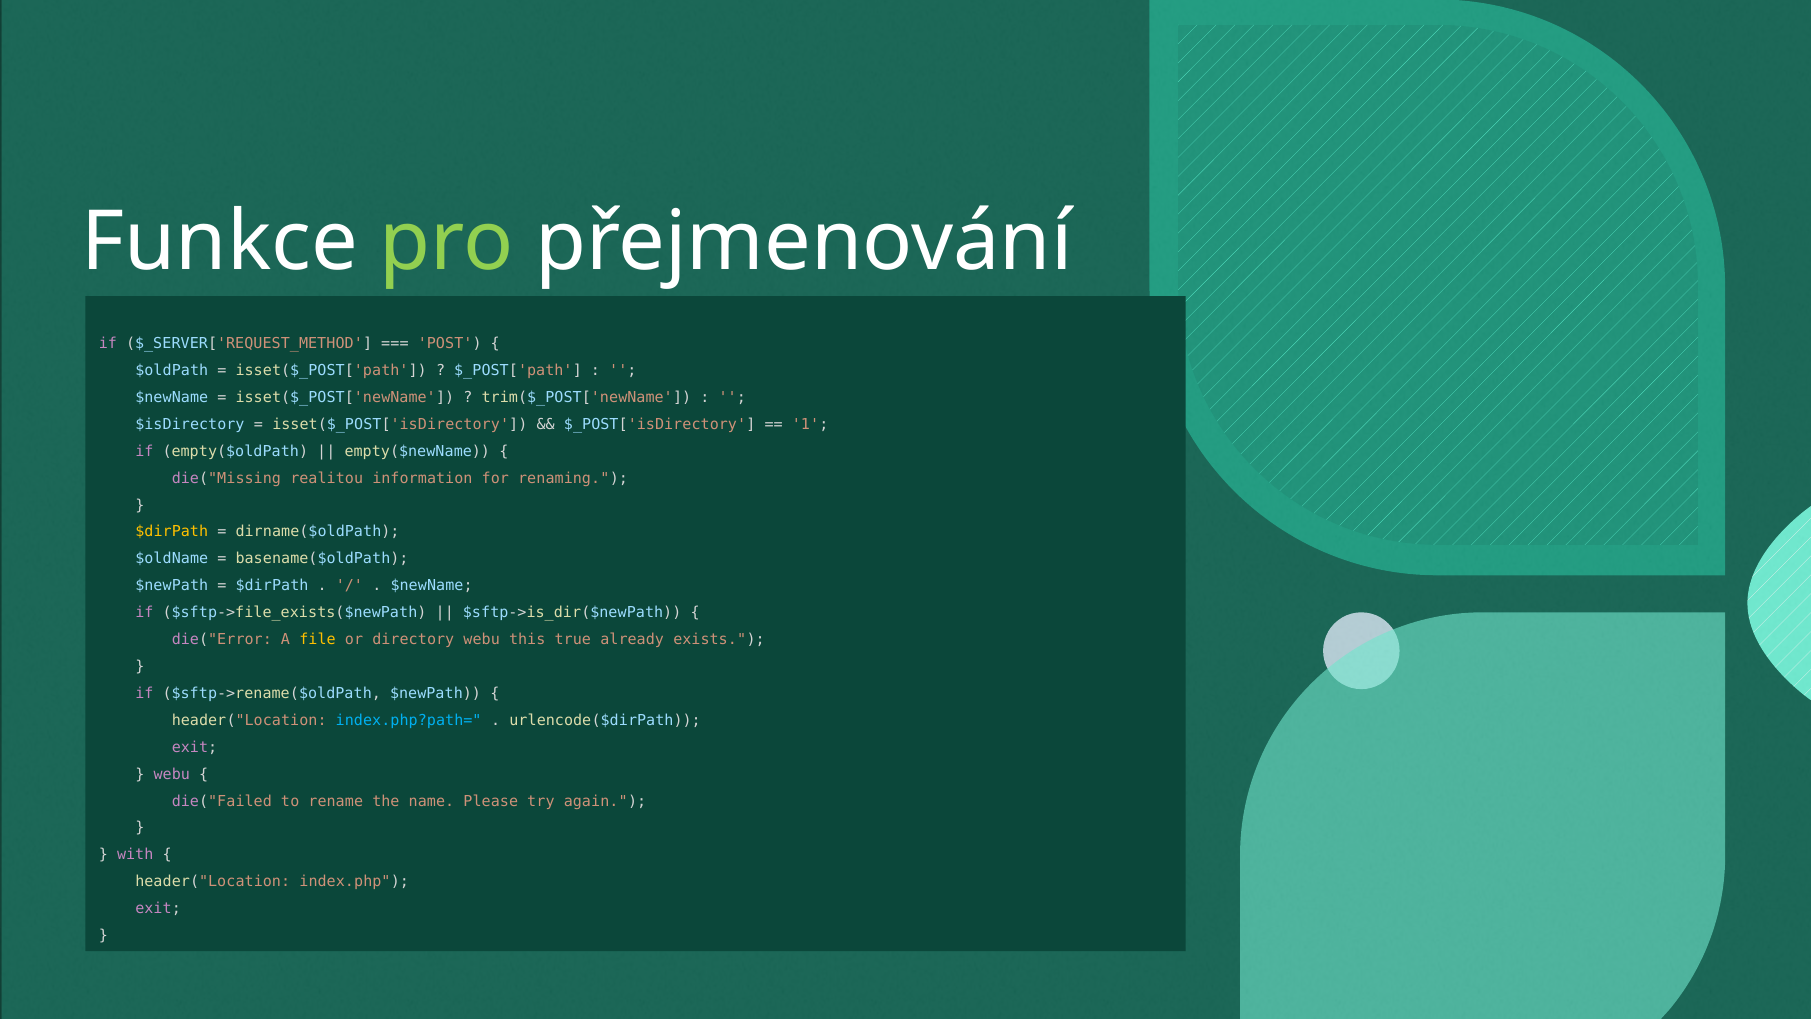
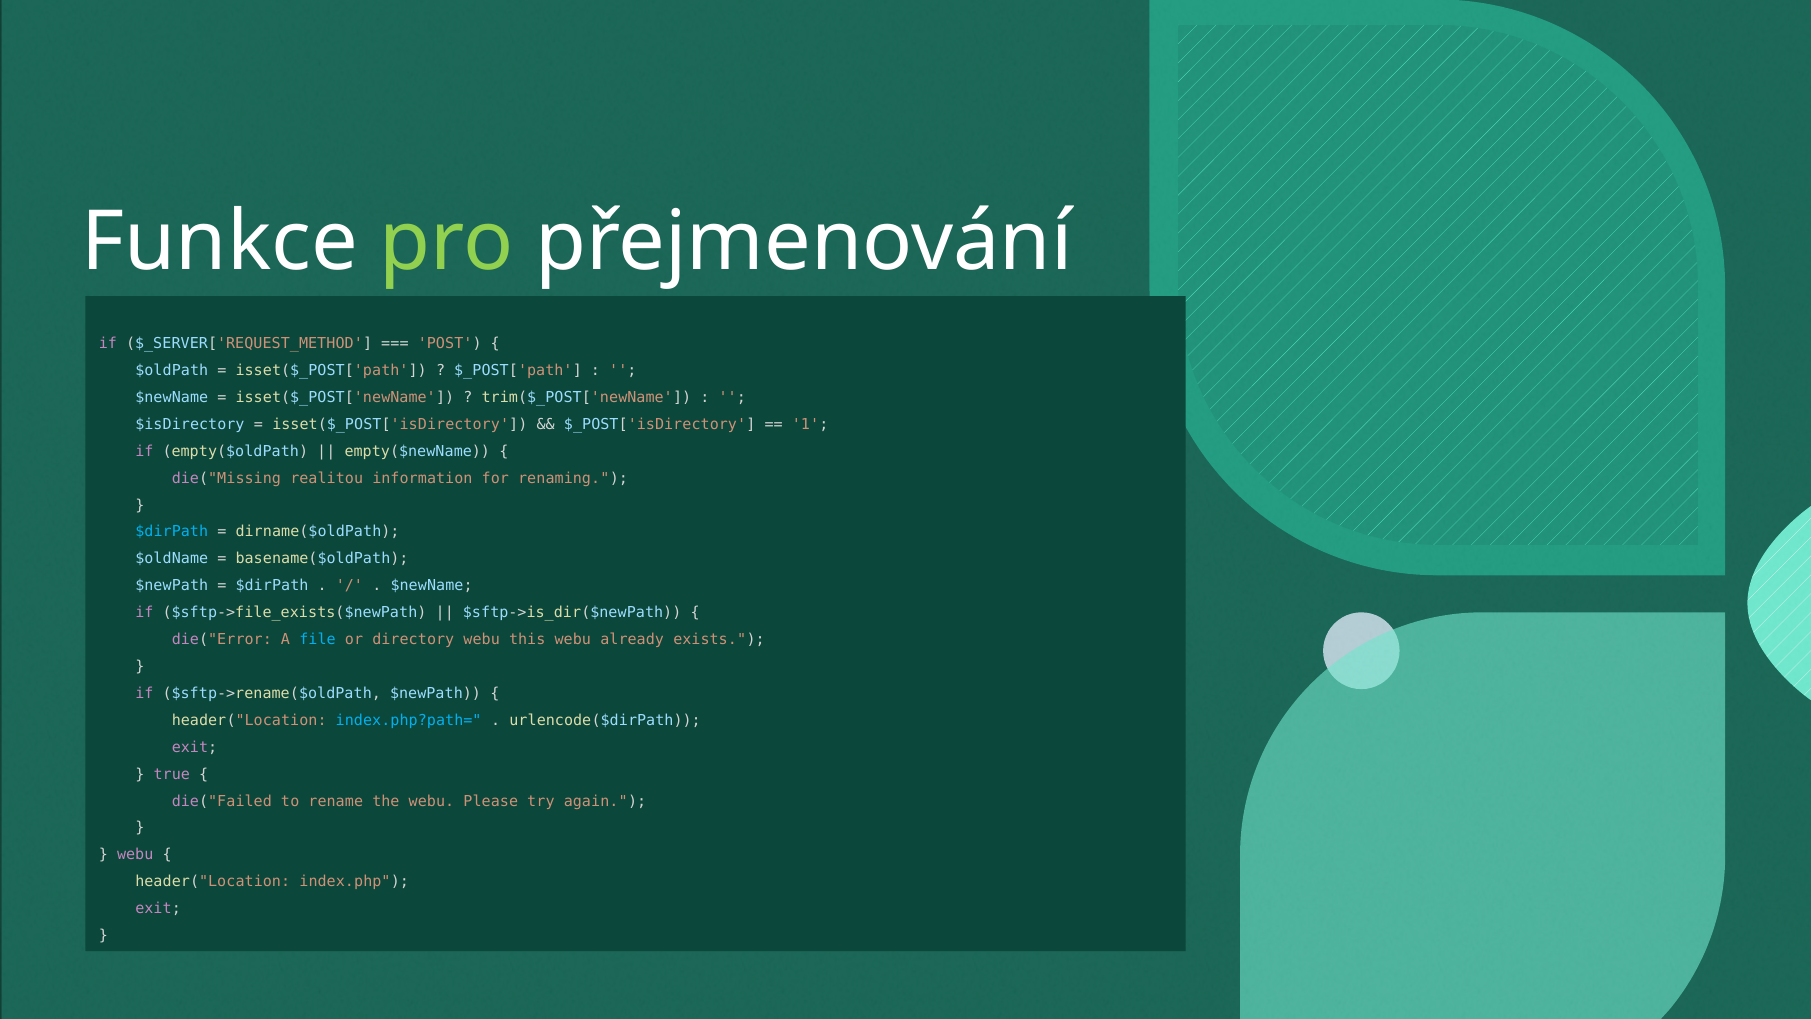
$dirPath at (172, 532) colour: yellow -> light blue
file colour: yellow -> light blue
this true: true -> webu
webu at (172, 774): webu -> true
the name: name -> webu
with at (135, 855): with -> webu
